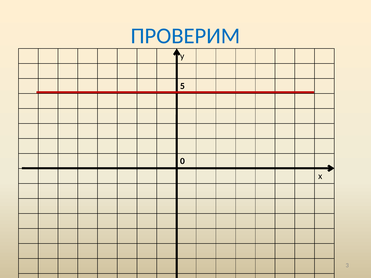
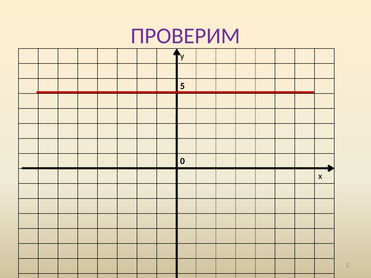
ПРОВЕРИМ colour: blue -> purple
